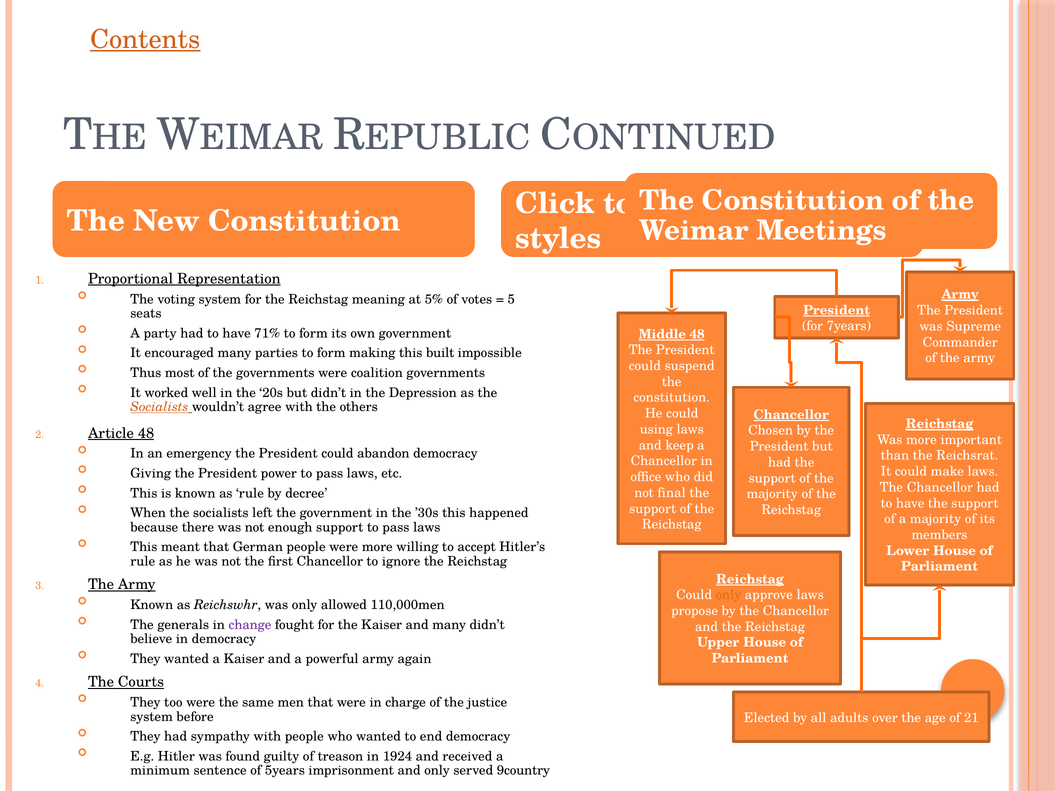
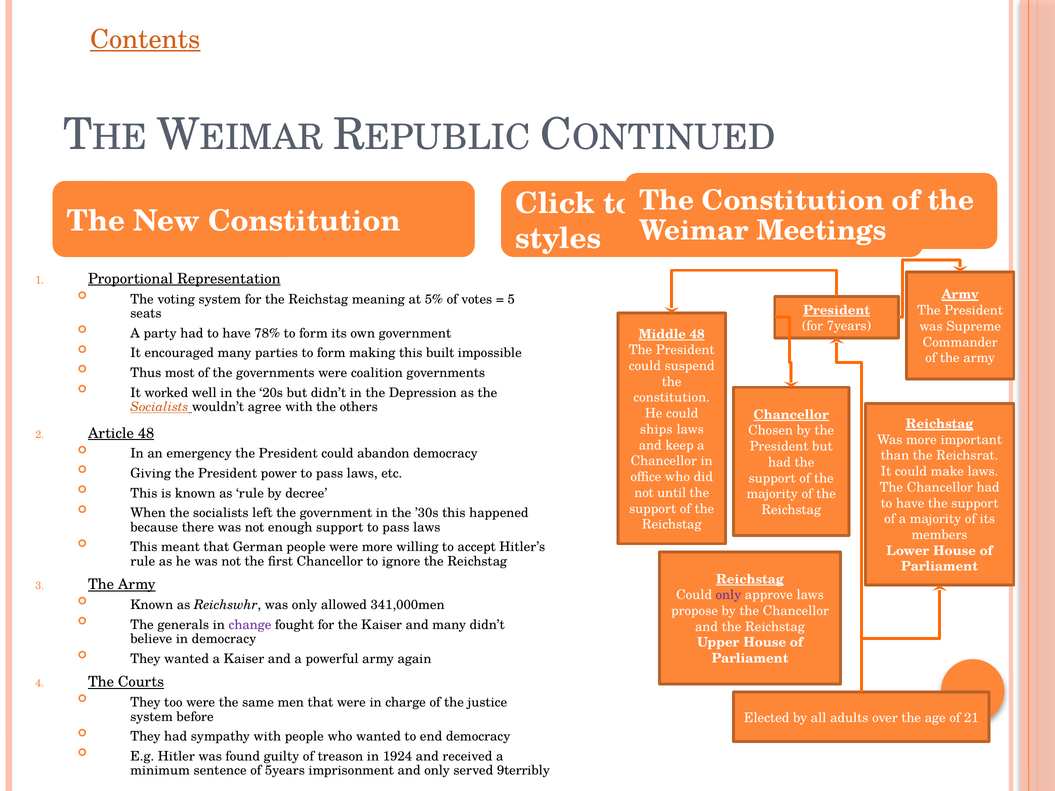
71%: 71% -> 78%
using: using -> ships
final: final -> until
only at (728, 595) colour: orange -> purple
110,000men: 110,000men -> 341,000men
9country: 9country -> 9terribly
